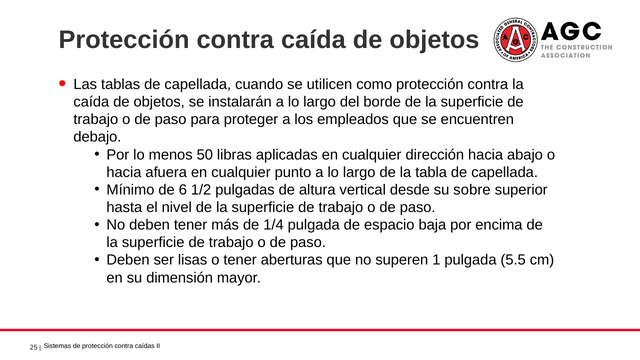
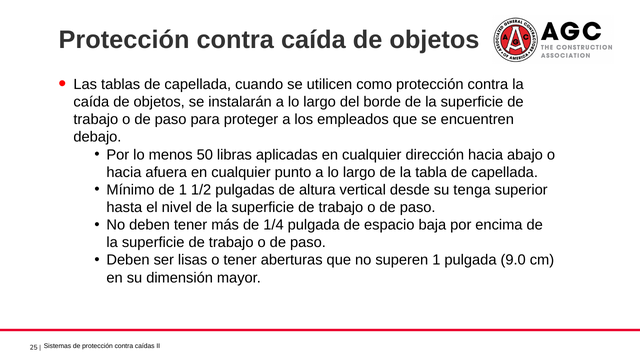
de 6: 6 -> 1
sobre: sobre -> tenga
5.5: 5.5 -> 9.0
